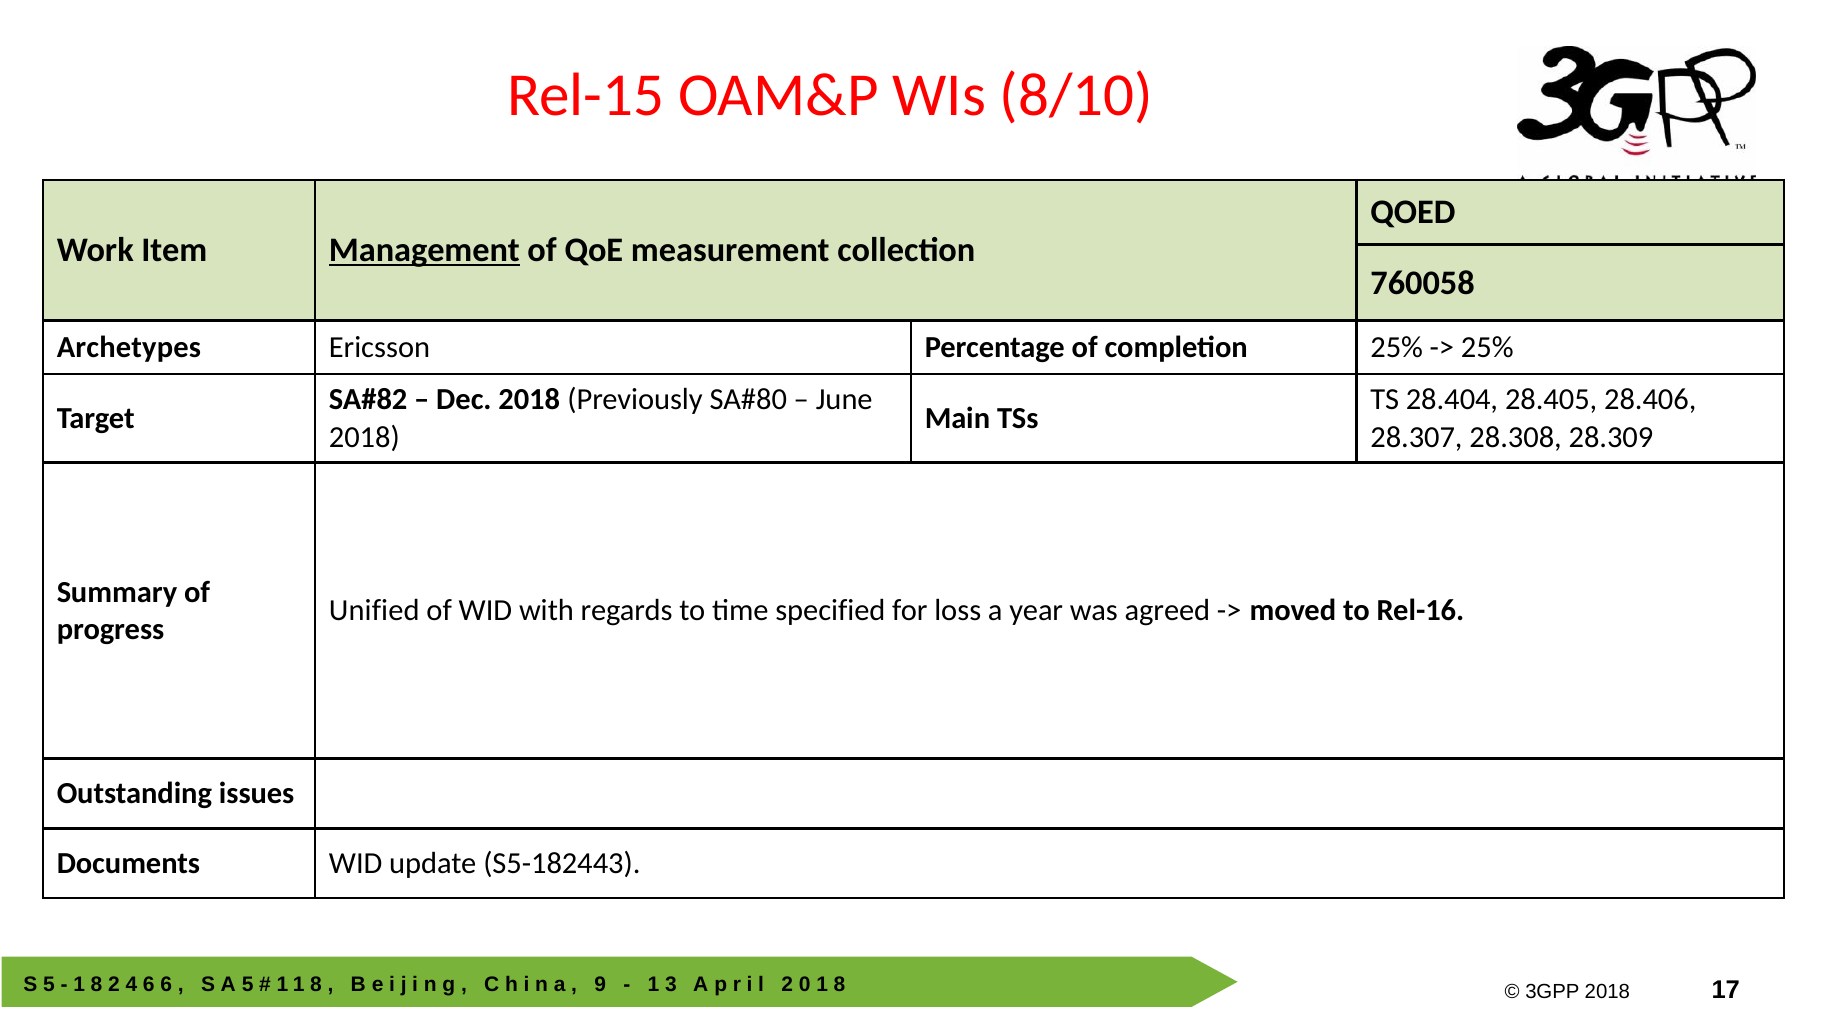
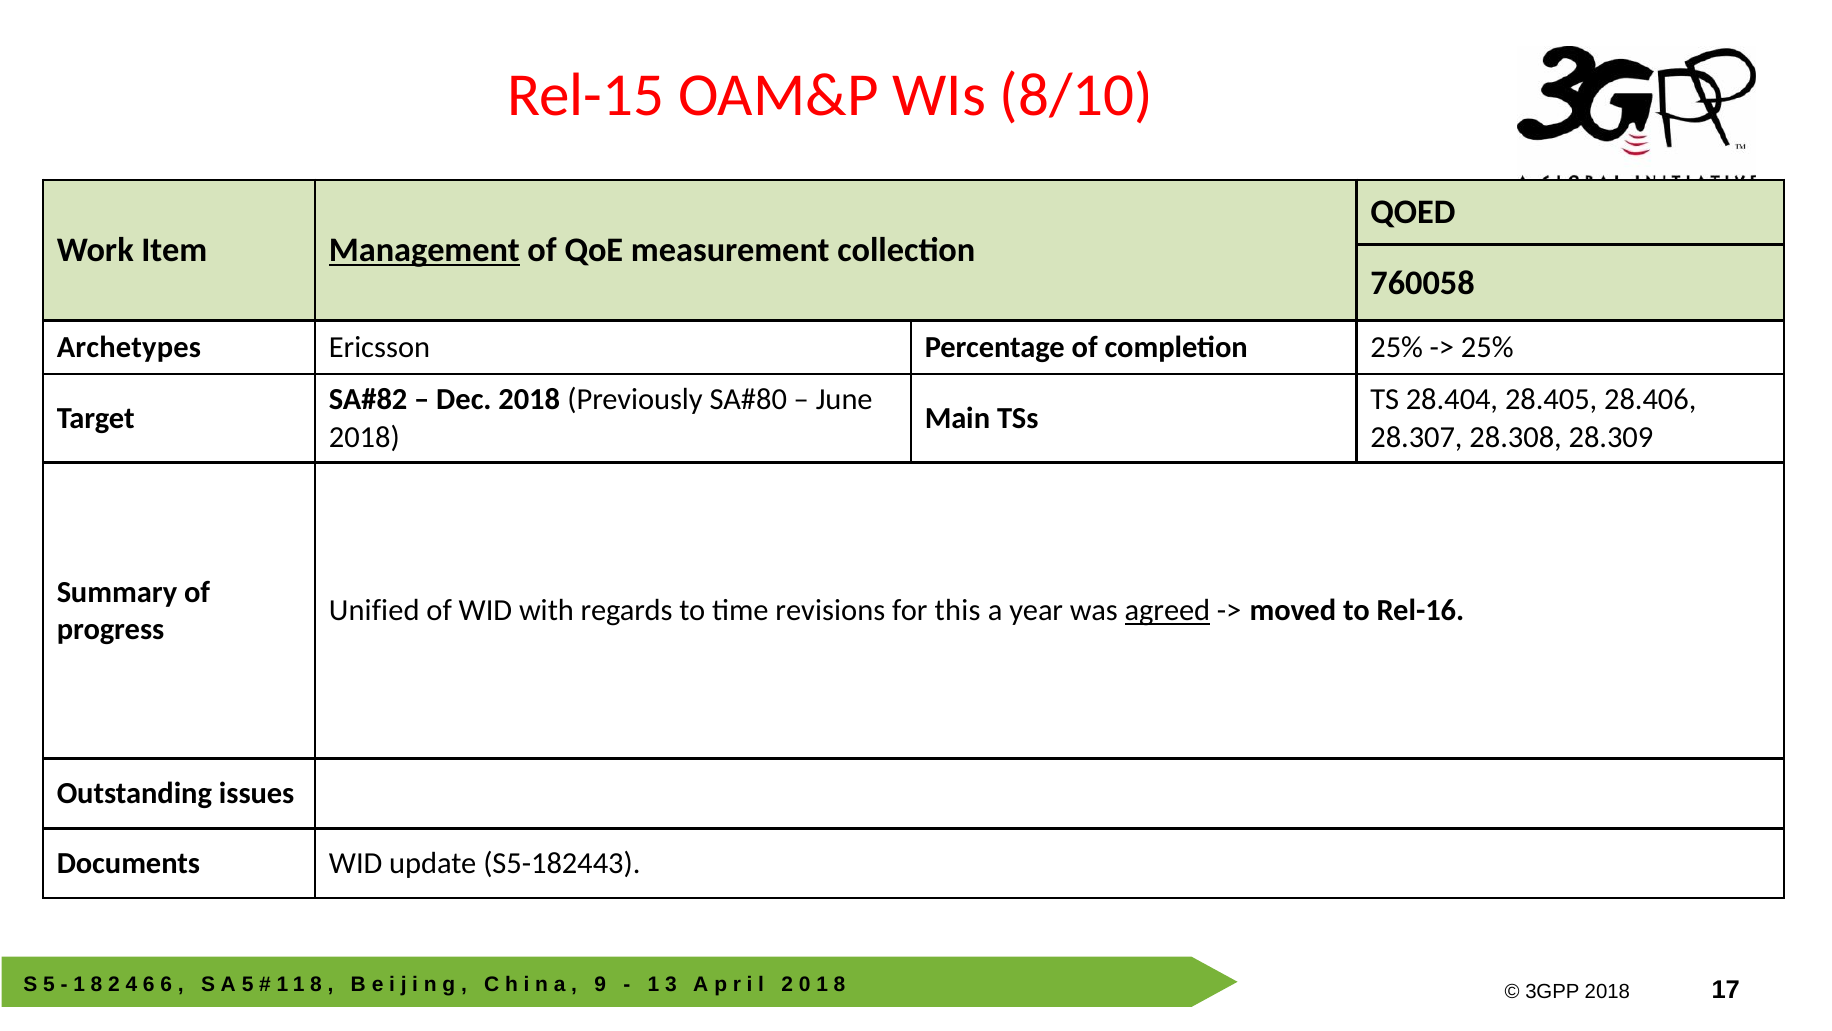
specified: specified -> revisions
loss: loss -> this
agreed underline: none -> present
